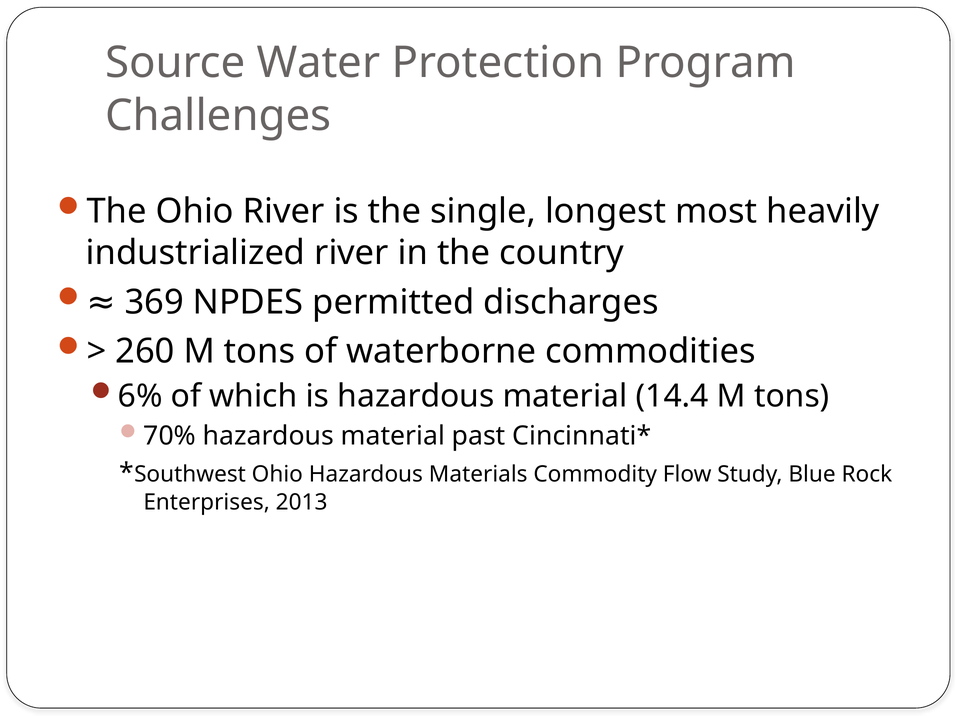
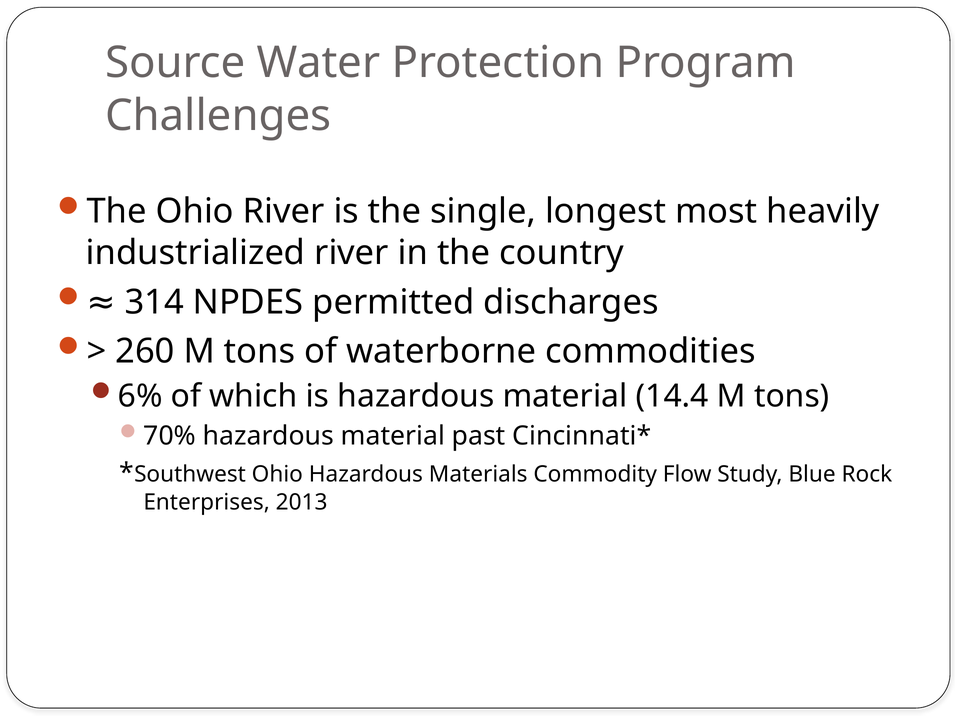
369: 369 -> 314
